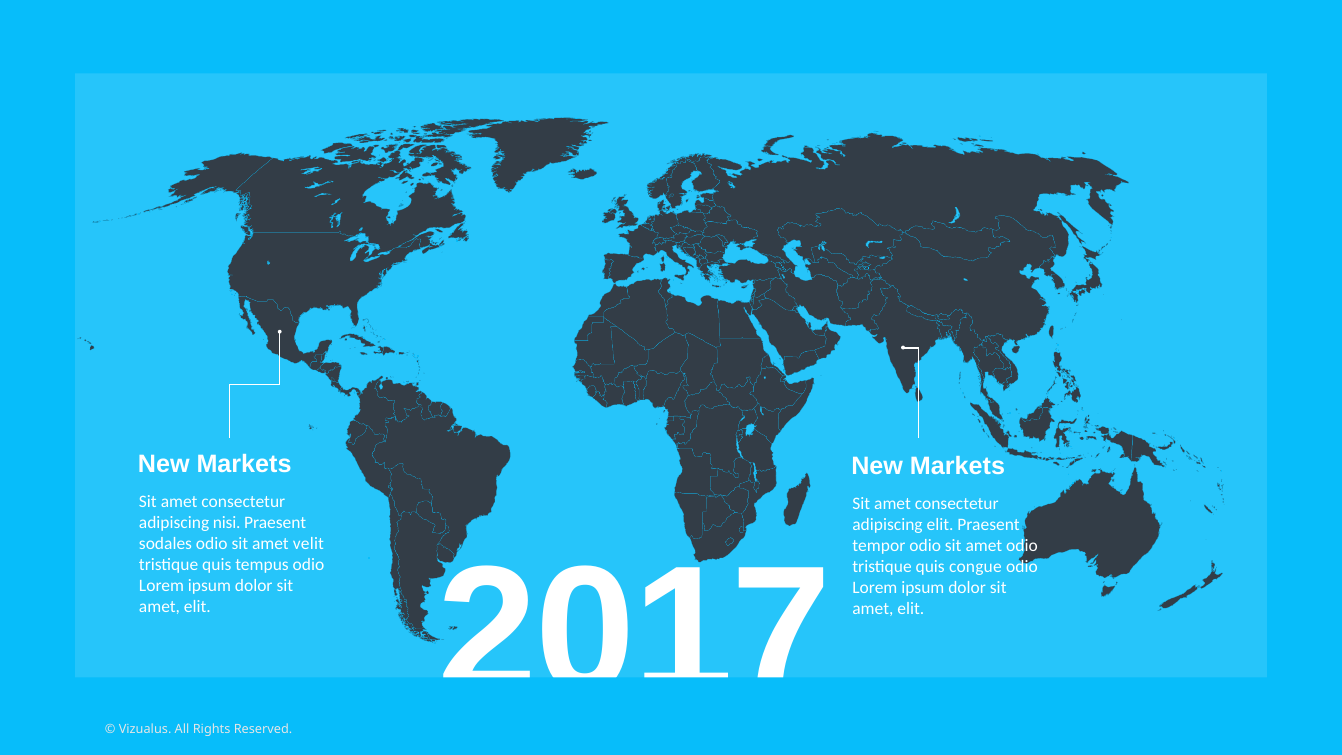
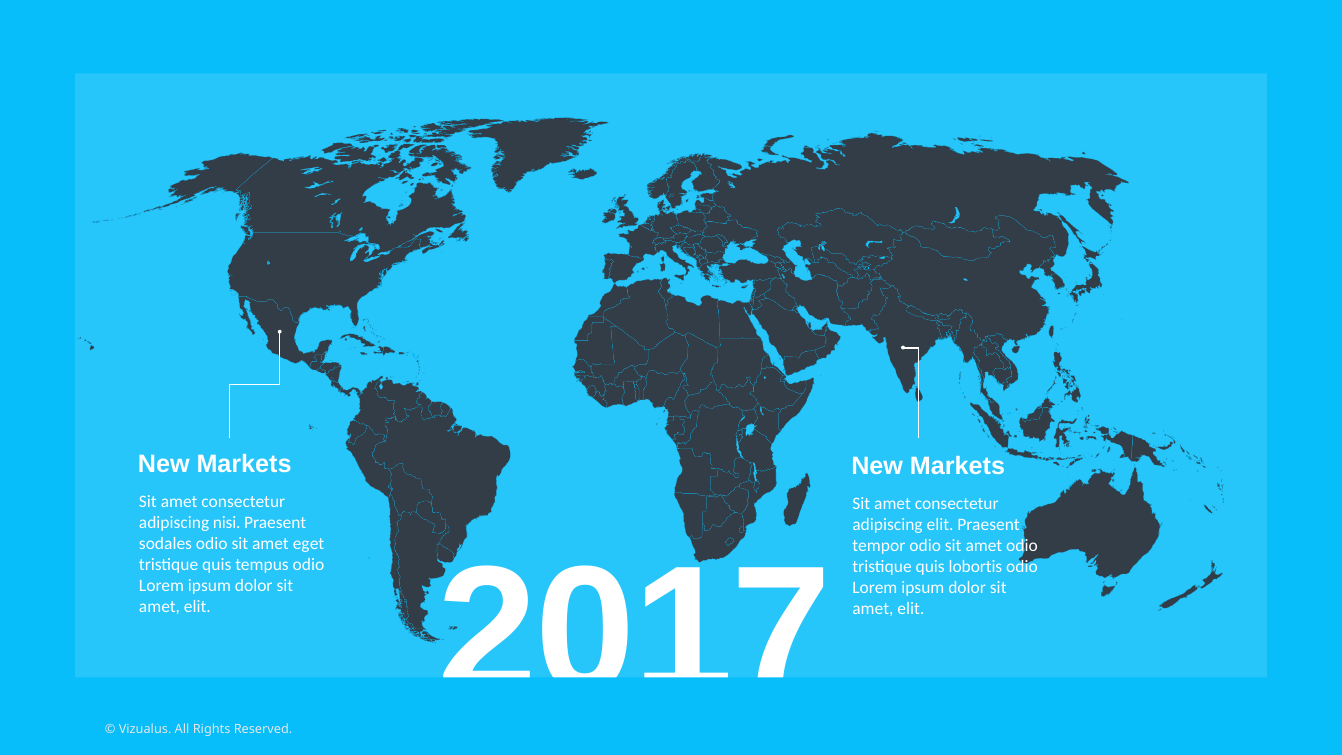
velit: velit -> eget
congue: congue -> lobortis
